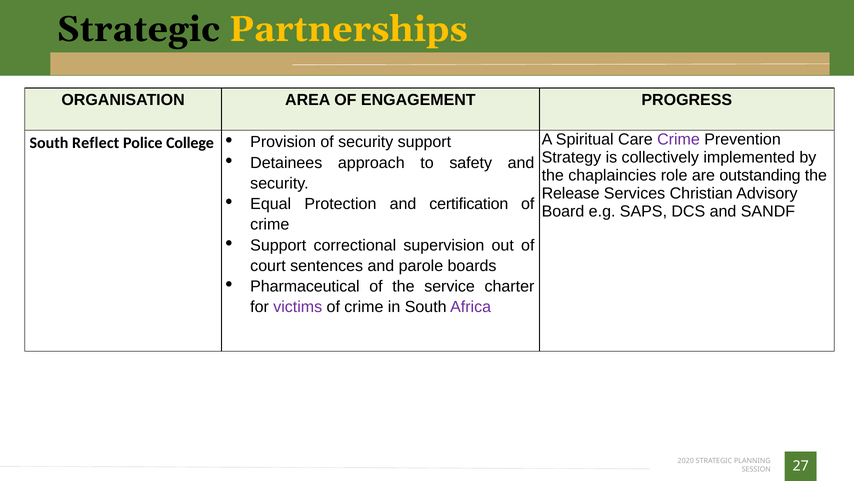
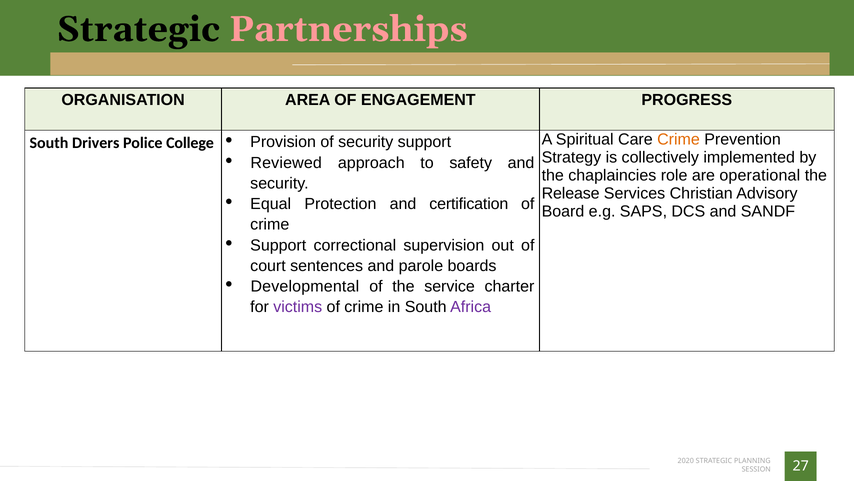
Partnerships colour: yellow -> pink
Crime at (679, 139) colour: purple -> orange
Reflect: Reflect -> Drivers
Detainees: Detainees -> Reviewed
outstanding: outstanding -> operational
Pharmaceutical: Pharmaceutical -> Developmental
